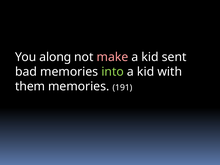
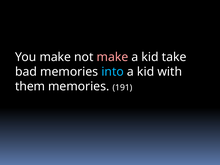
You along: along -> make
sent: sent -> take
into colour: light green -> light blue
